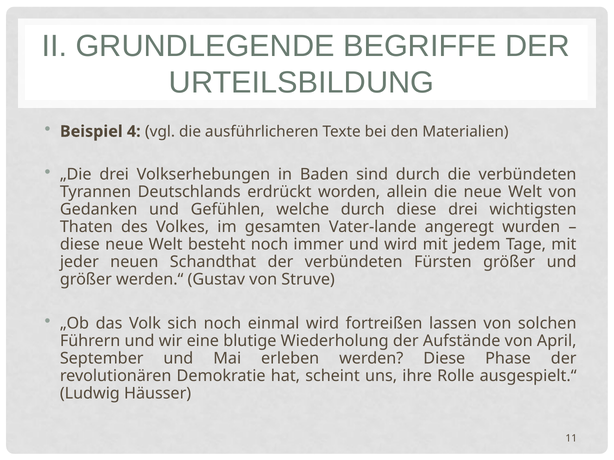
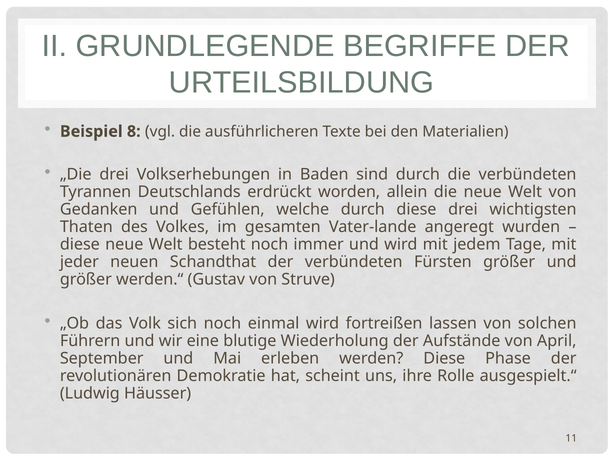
4: 4 -> 8
